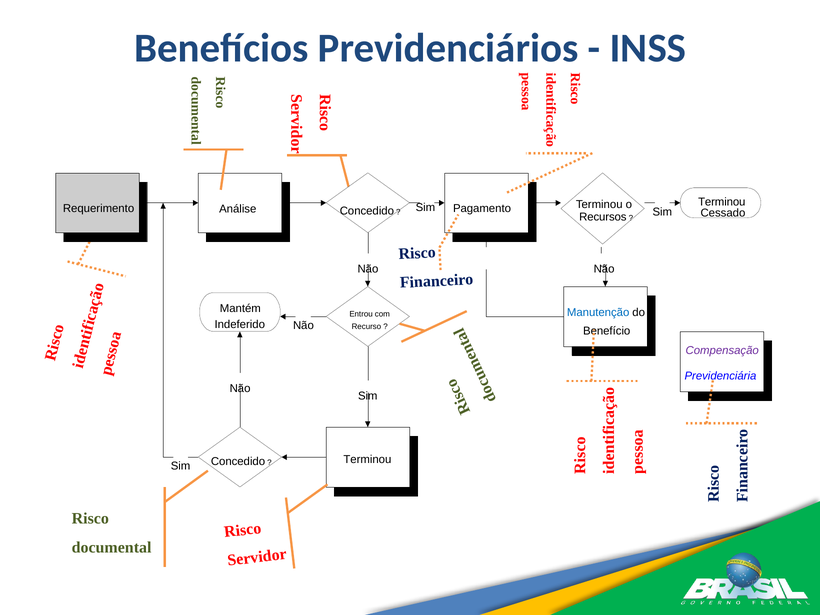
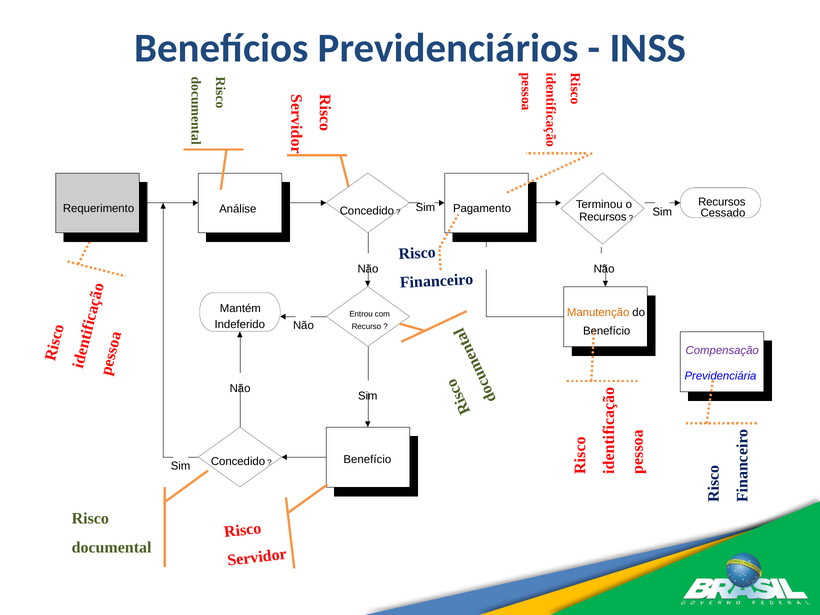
Terminou at (722, 202): Terminou -> Recursos
Manutenção colour: blue -> orange
Terminou at (367, 460): Terminou -> Benefício
